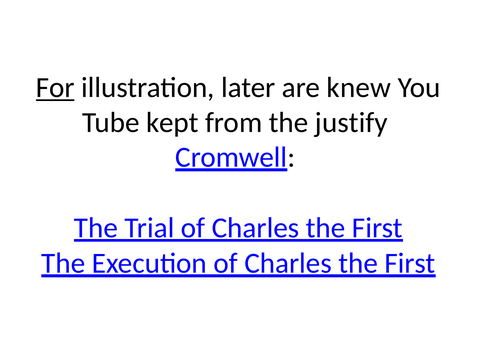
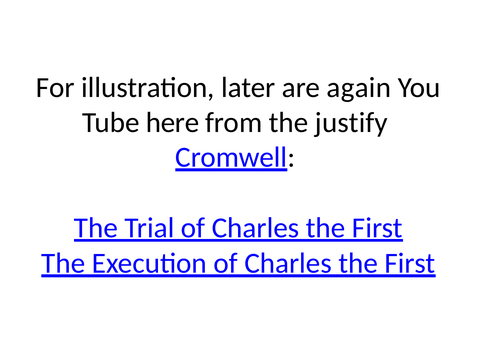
For underline: present -> none
knew: knew -> again
kept: kept -> here
